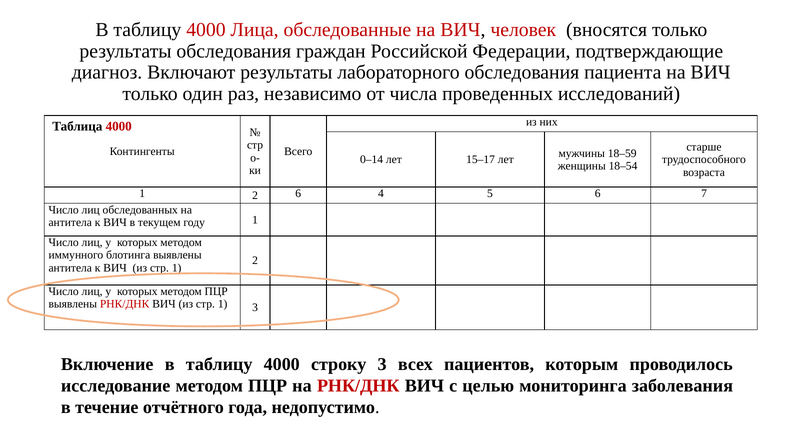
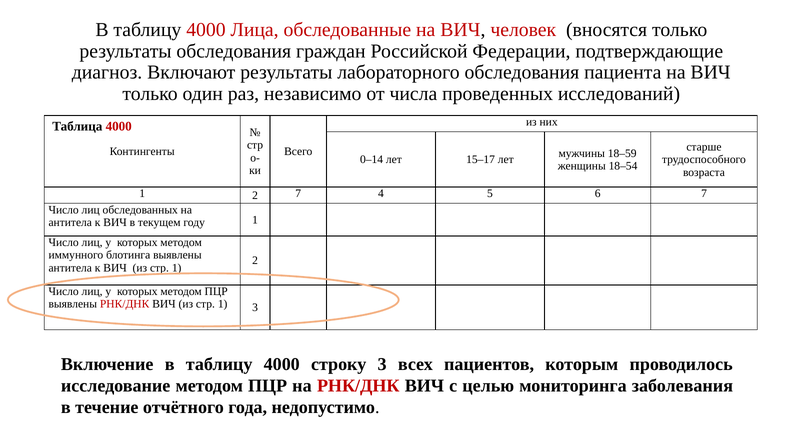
2 6: 6 -> 7
